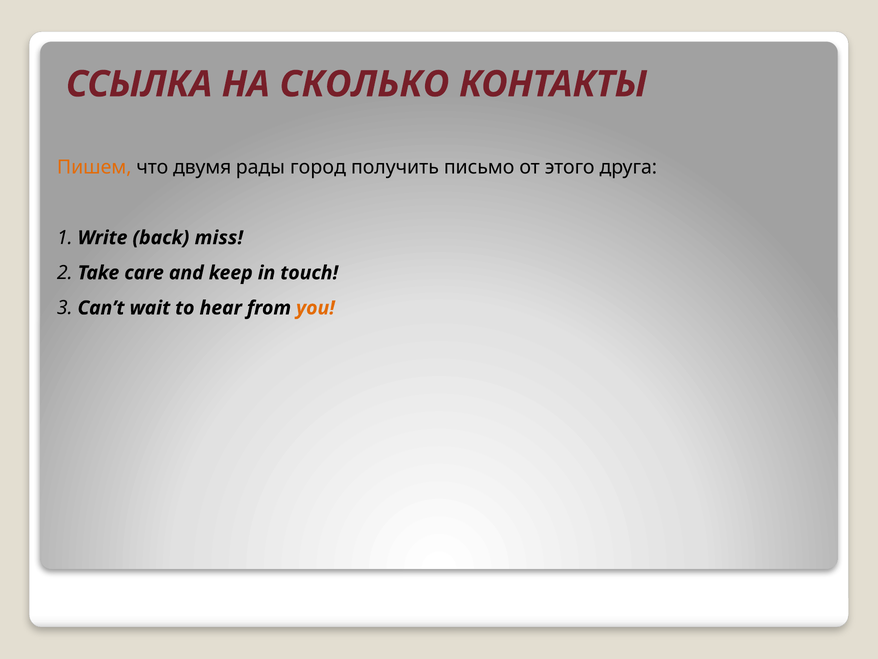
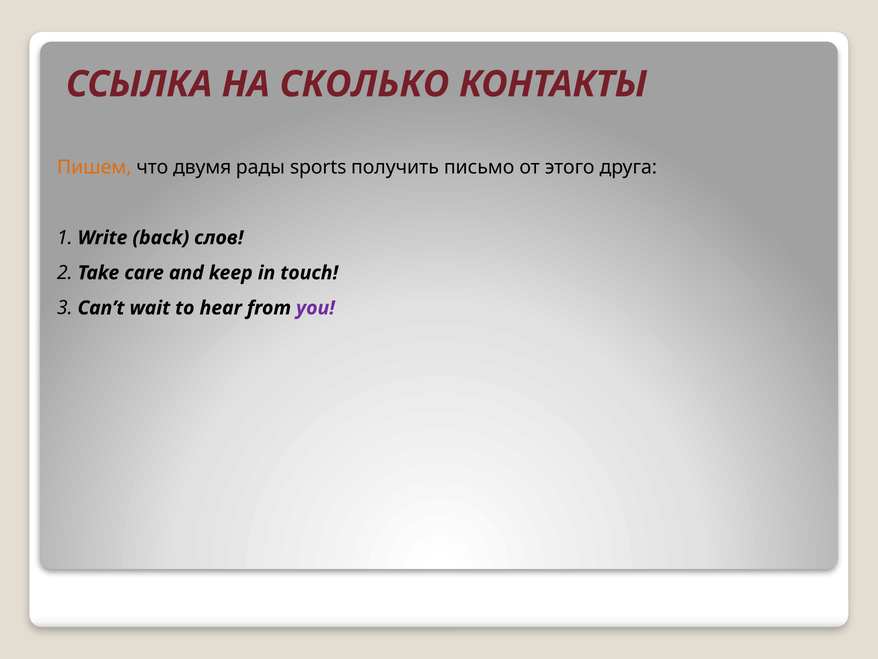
город: город -> sports
miss: miss -> слов
you colour: orange -> purple
